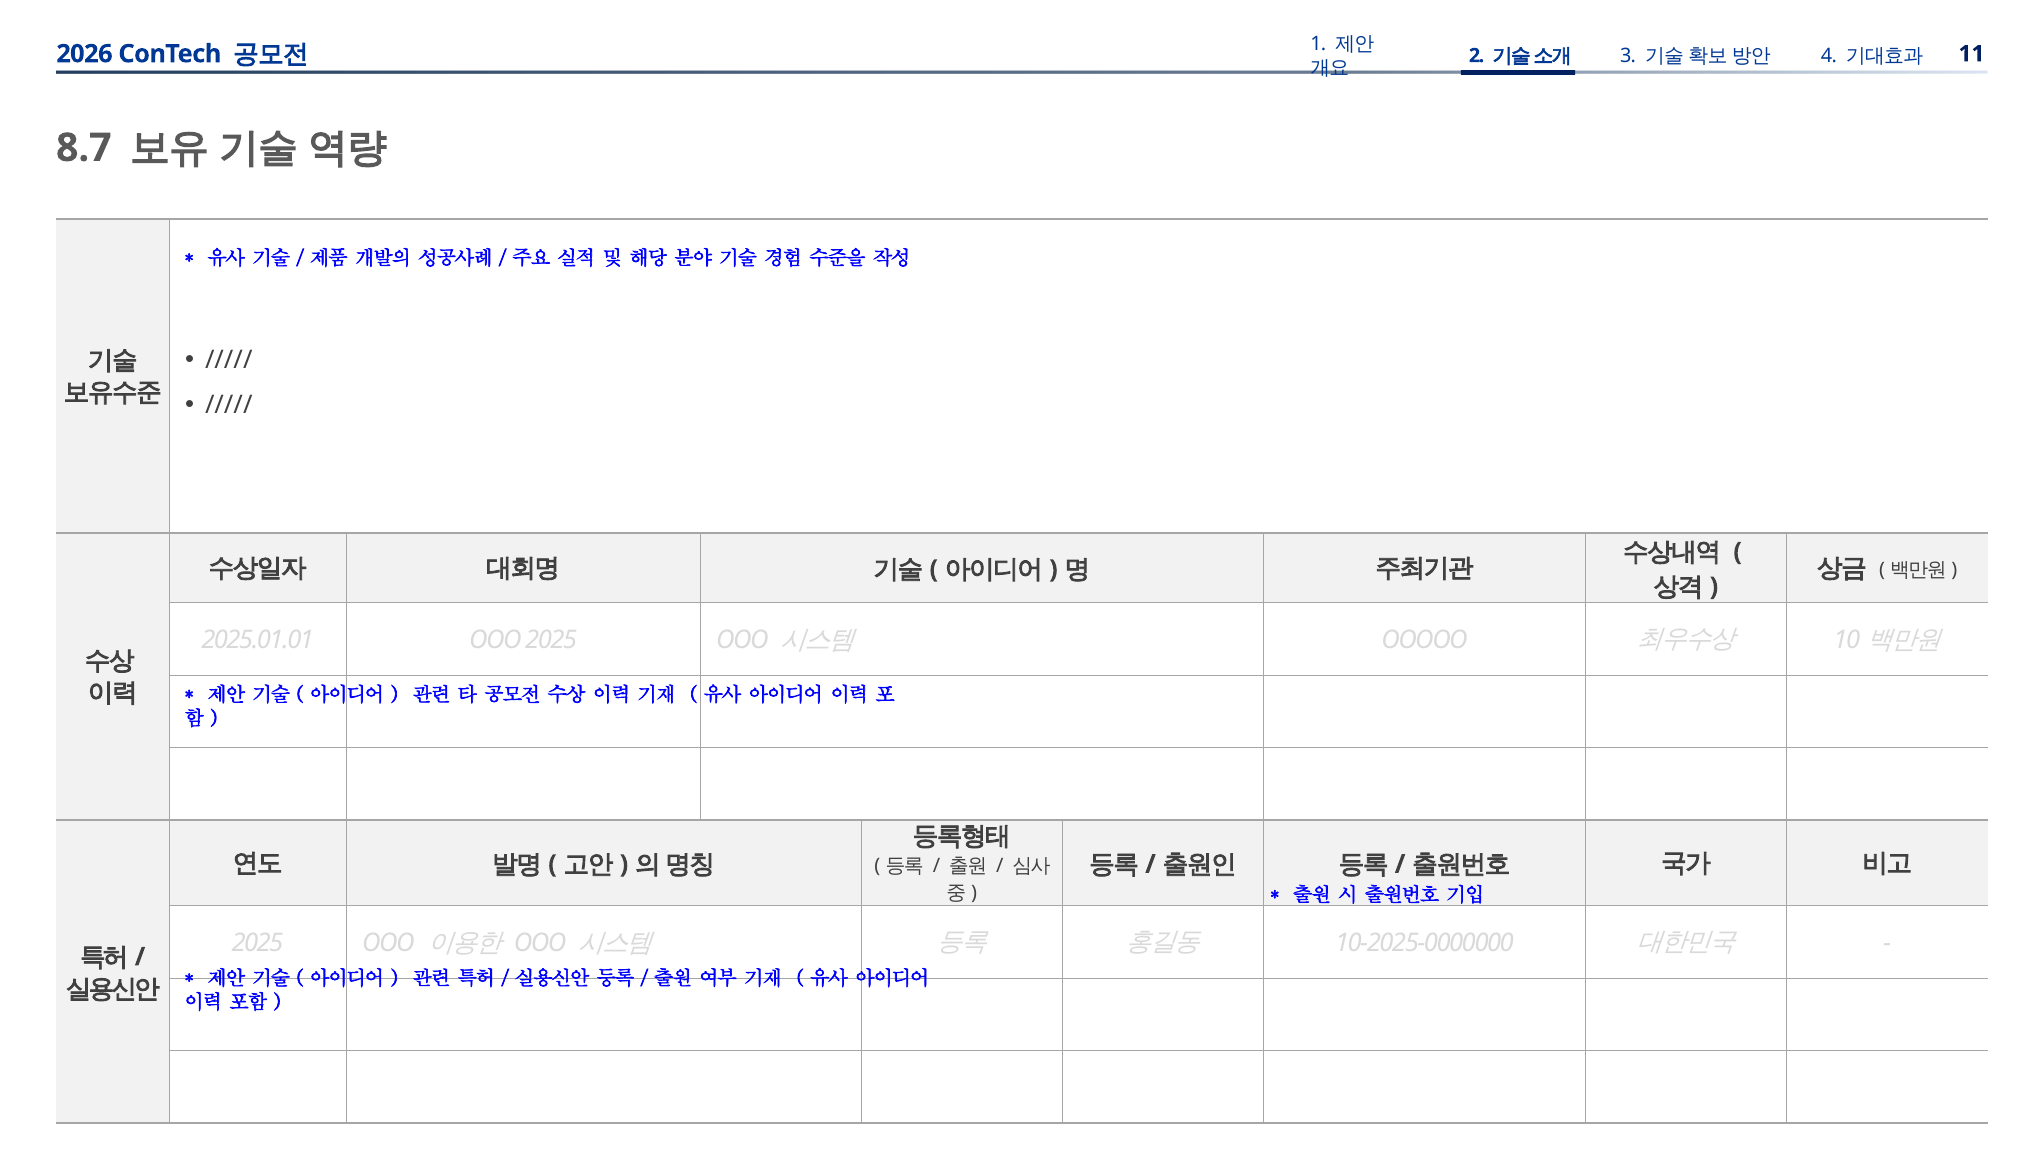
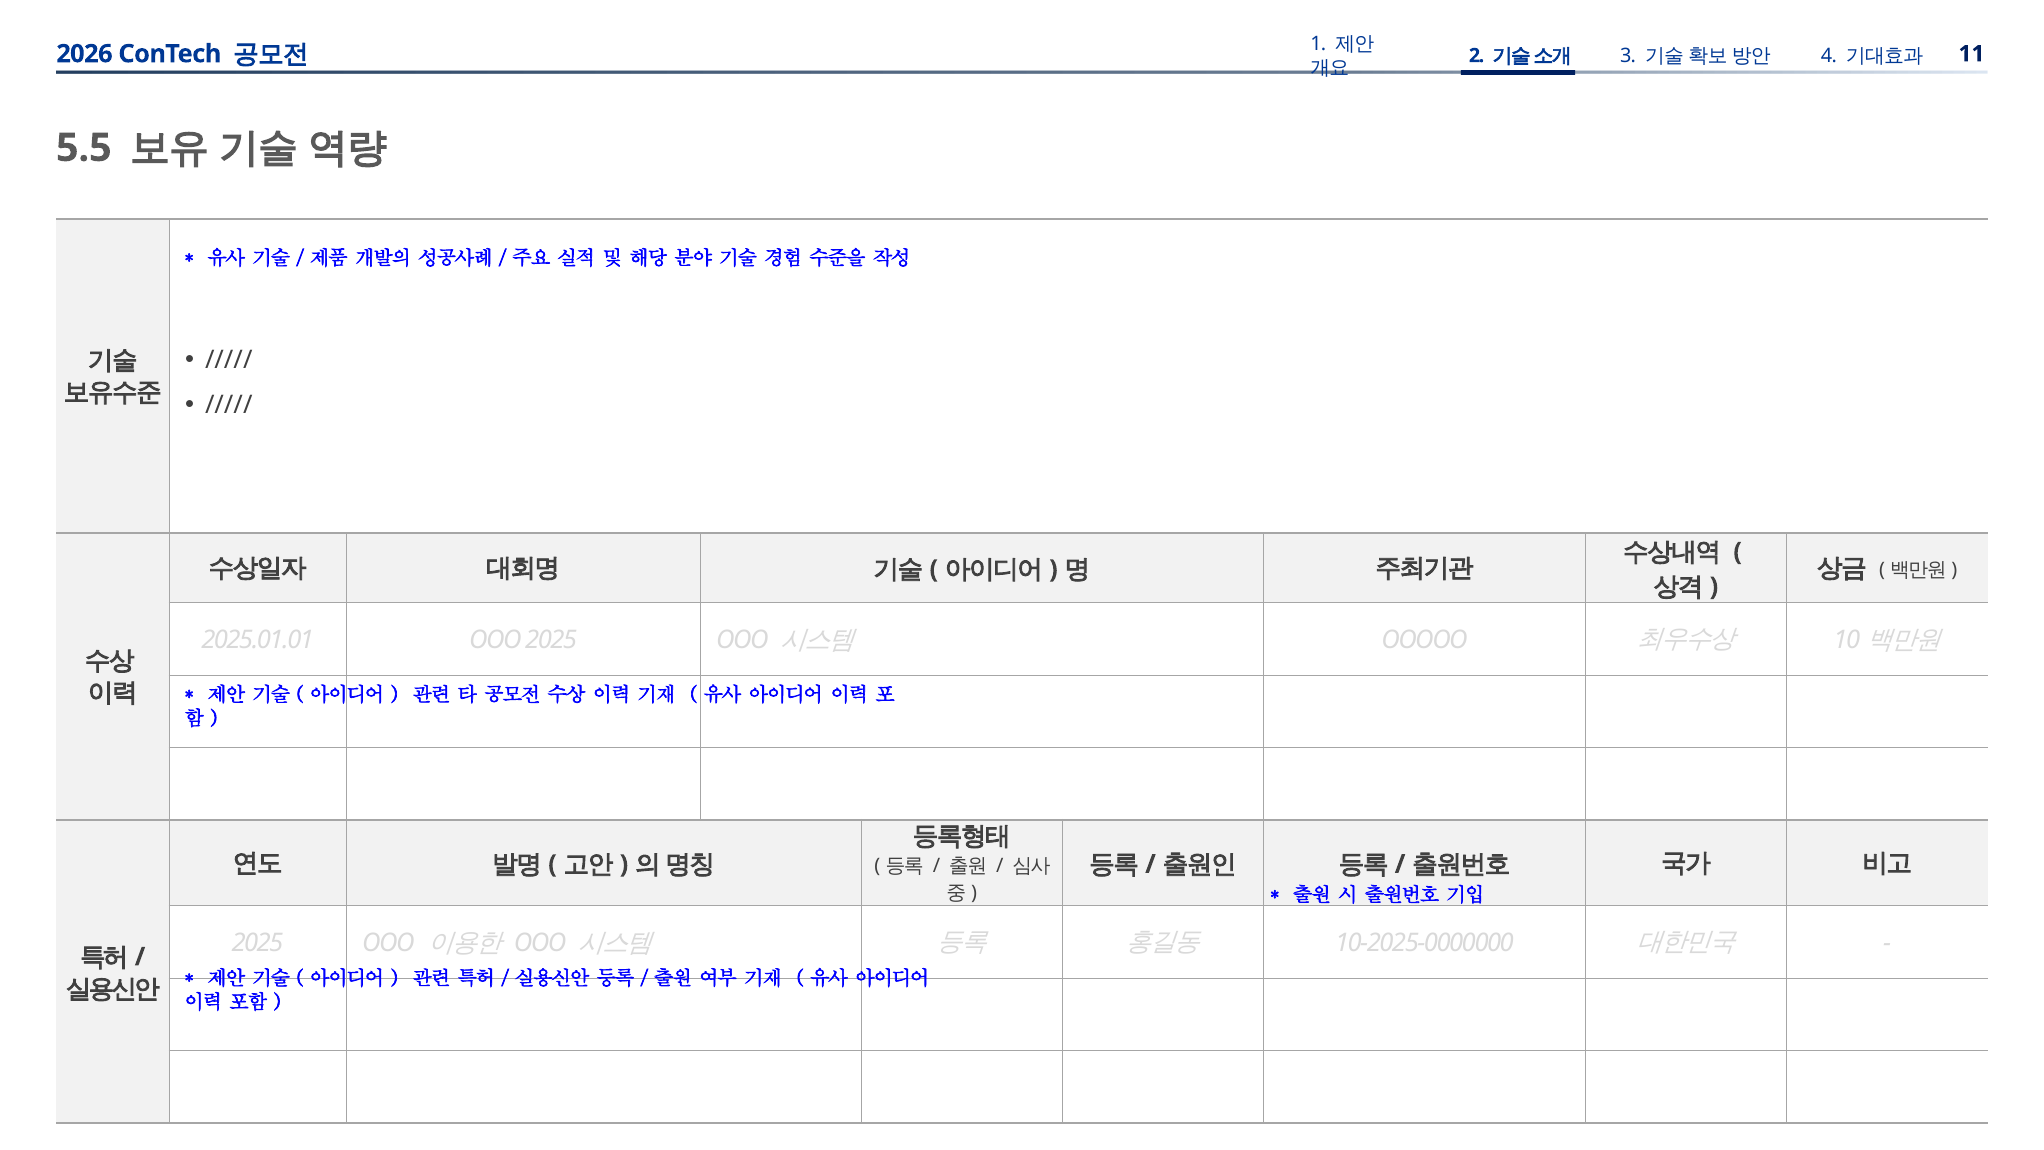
8.7: 8.7 -> 5.5
